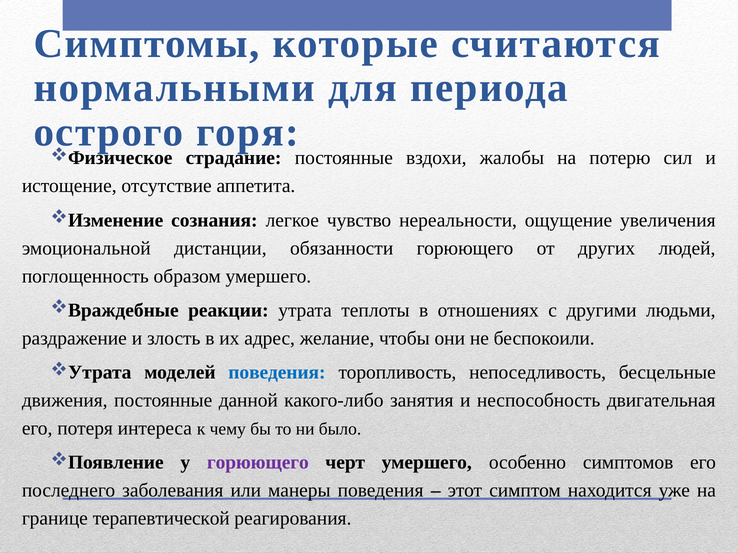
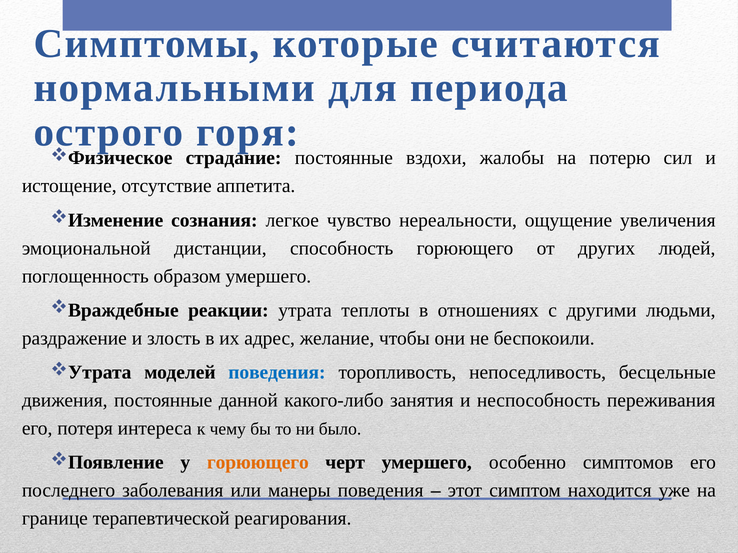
обязанности: обязанности -> способность
двигательная: двигательная -> переживания
горюющего at (258, 463) colour: purple -> orange
